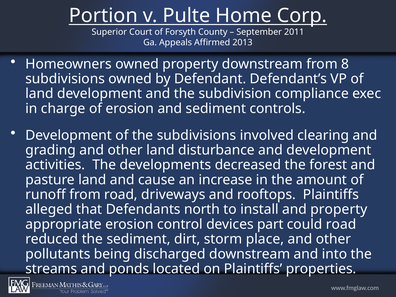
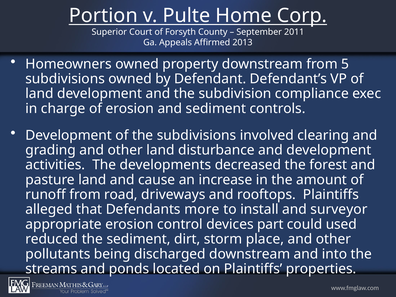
8: 8 -> 5
north: north -> more
and property: property -> surveyor
could road: road -> used
